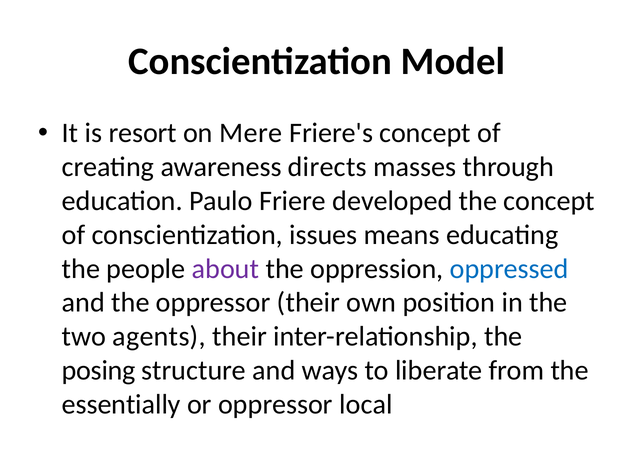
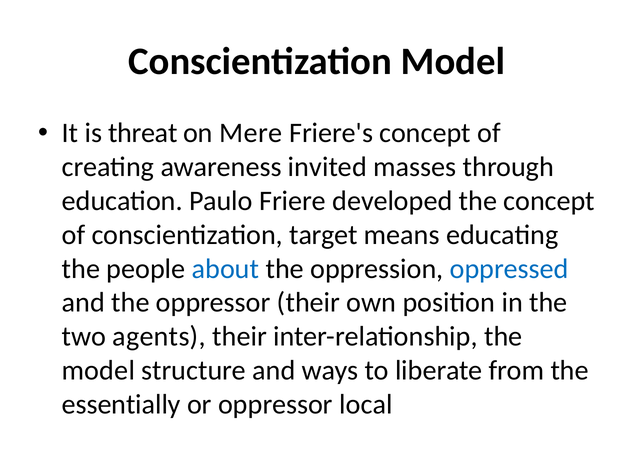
resort: resort -> threat
directs: directs -> invited
issues: issues -> target
about colour: purple -> blue
posing at (99, 370): posing -> model
